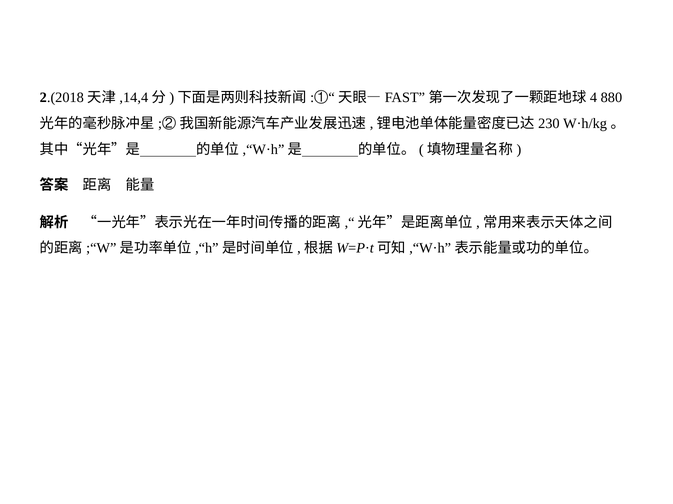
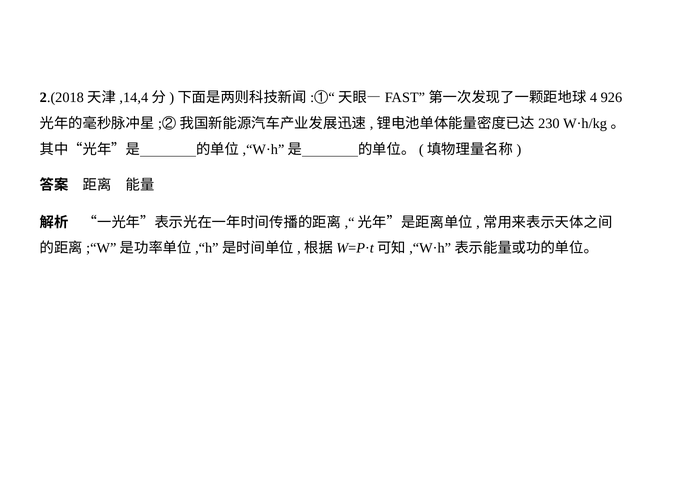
880: 880 -> 926
